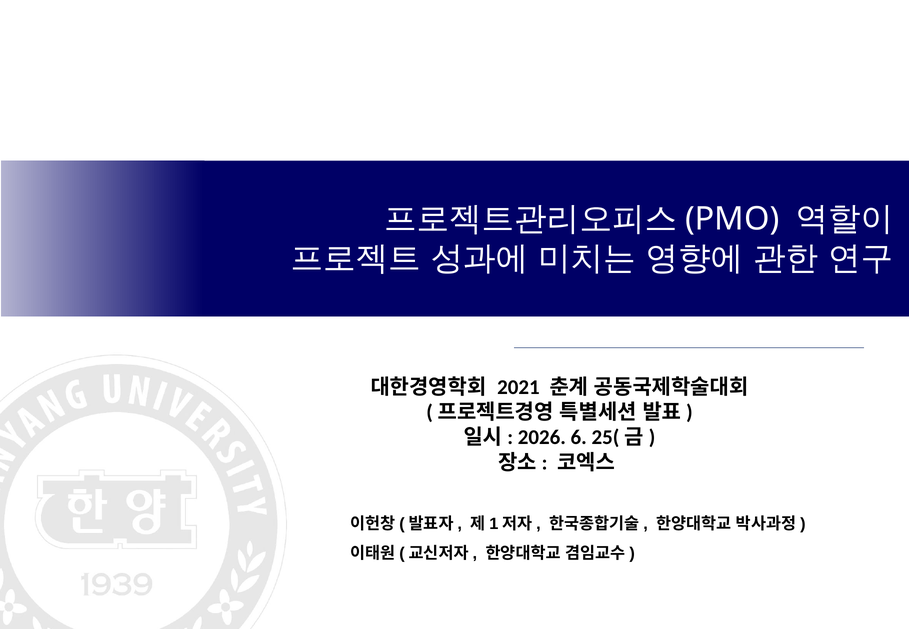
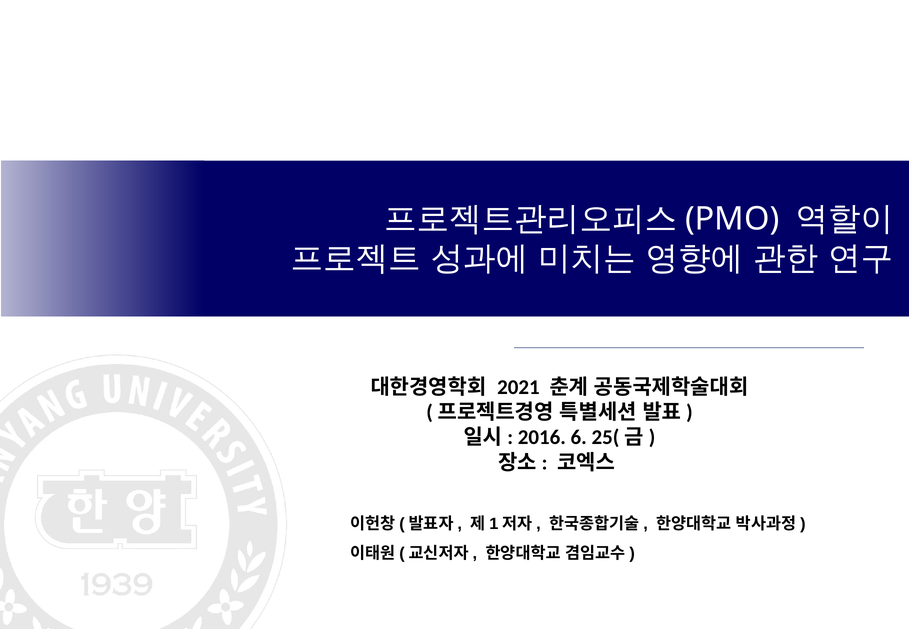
2026: 2026 -> 2016
